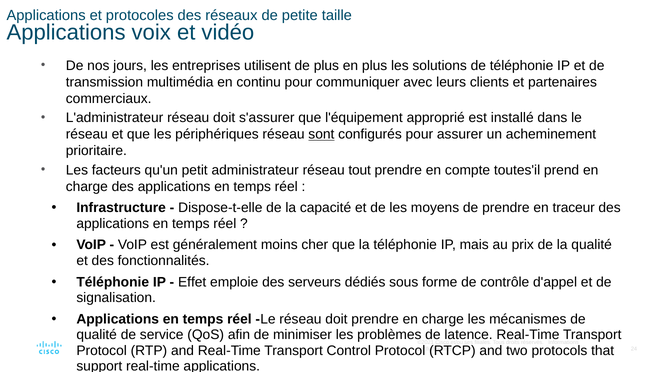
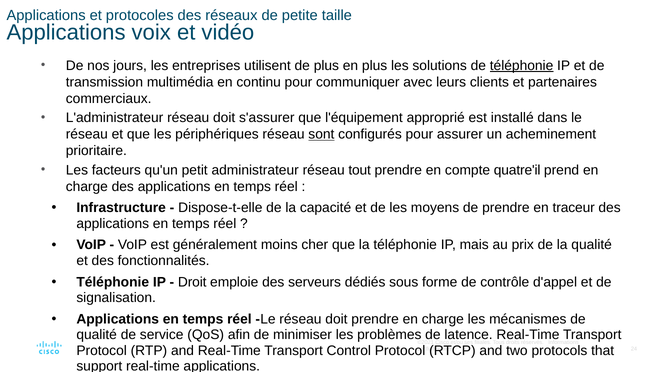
téléphonie at (522, 66) underline: none -> present
toutes'il: toutes'il -> quatre'il
Effet: Effet -> Droit
